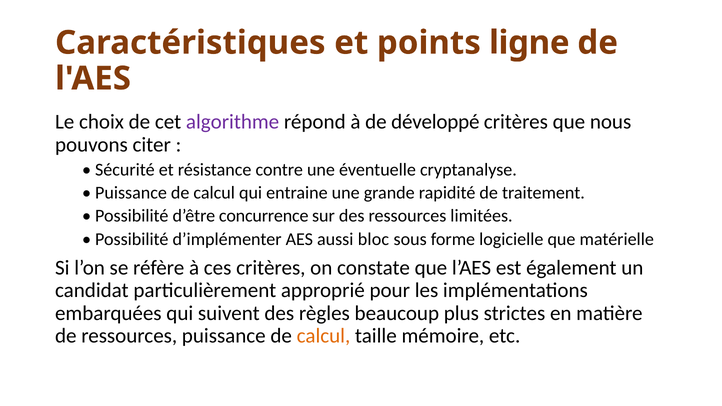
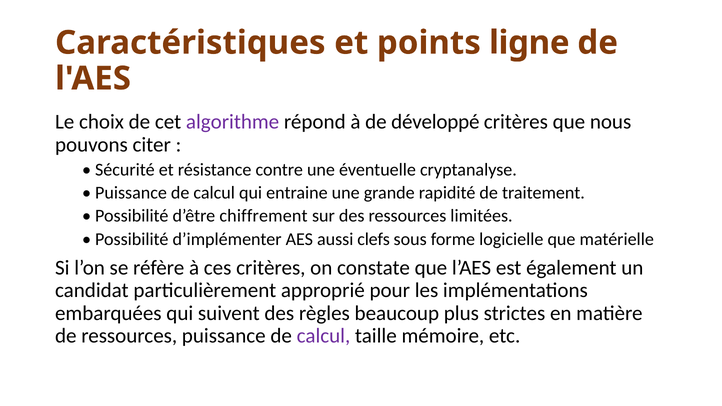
concurrence: concurrence -> chiffrement
bloc: bloc -> clefs
calcul at (323, 336) colour: orange -> purple
